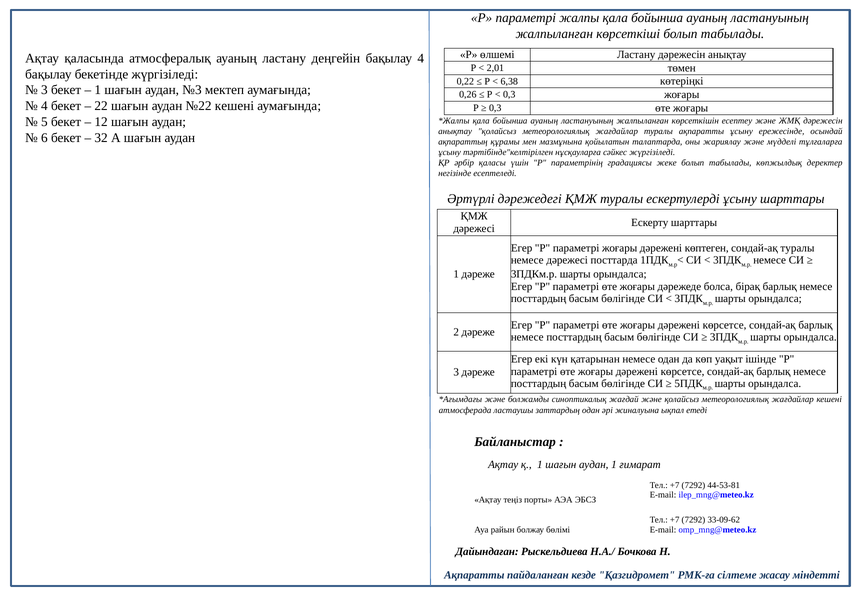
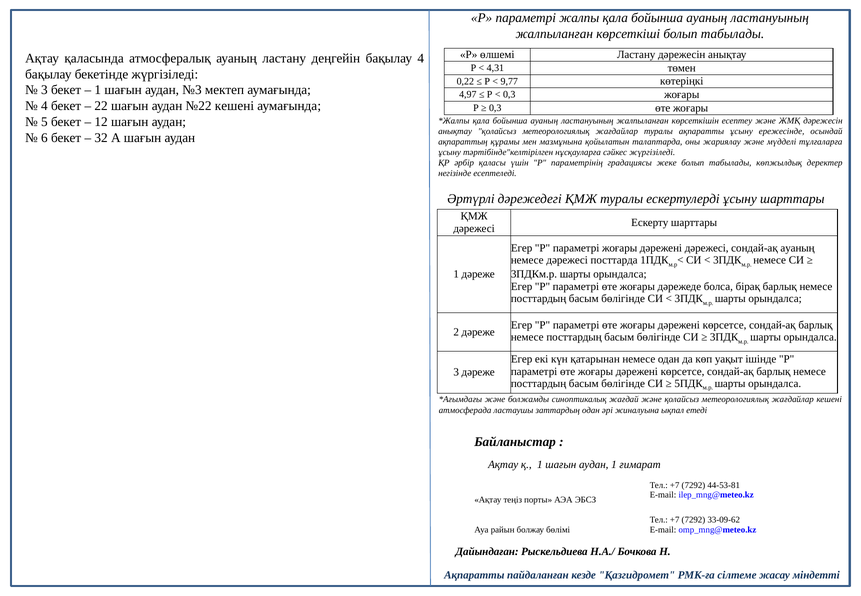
2,01: 2,01 -> 4,31
6,38: 6,38 -> 9,77
0,26: 0,26 -> 4,97
дәрежені көптеген: көптеген -> дәрежесі
сондай-ақ туралы: туралы -> ауаның
